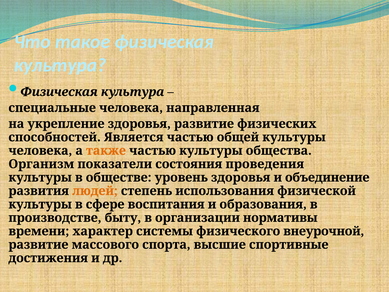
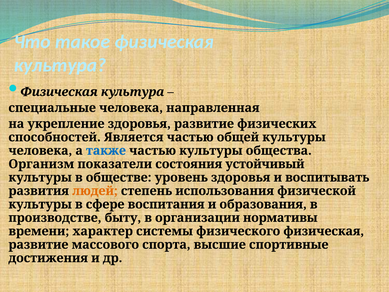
также colour: orange -> blue
проведения: проведения -> устойчивый
объединение: объединение -> воспитывать
физического внеурочной: внеурочной -> физическая
